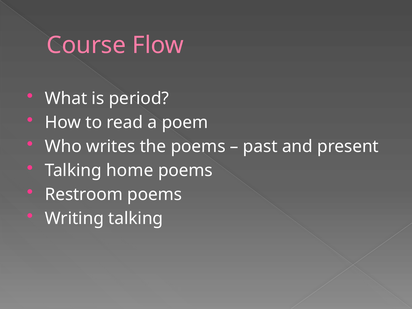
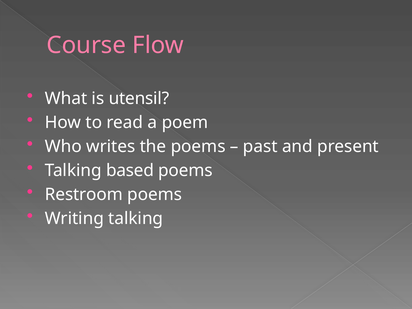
period: period -> utensil
home: home -> based
